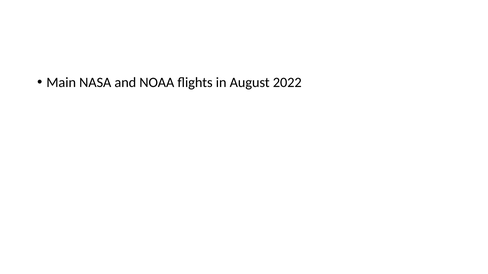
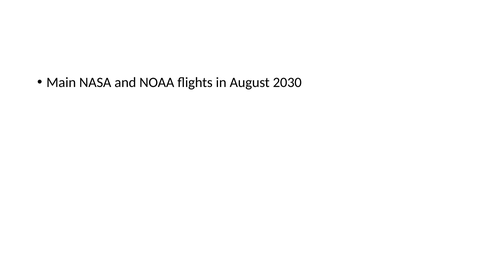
2022: 2022 -> 2030
